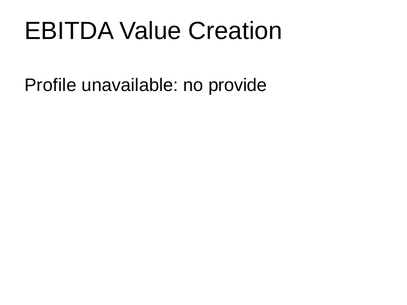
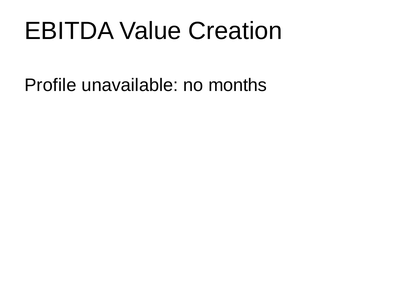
provide: provide -> months
